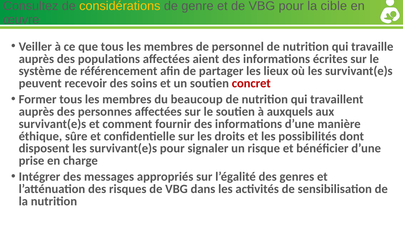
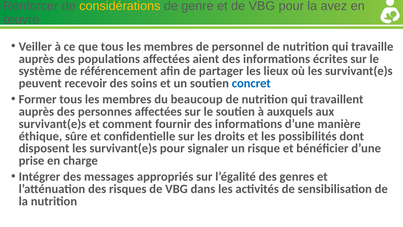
Consultez: Consultez -> Renforcer
cible: cible -> avez
concret colour: red -> blue
